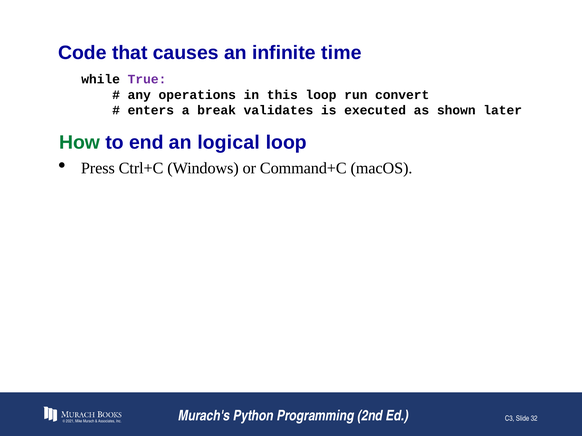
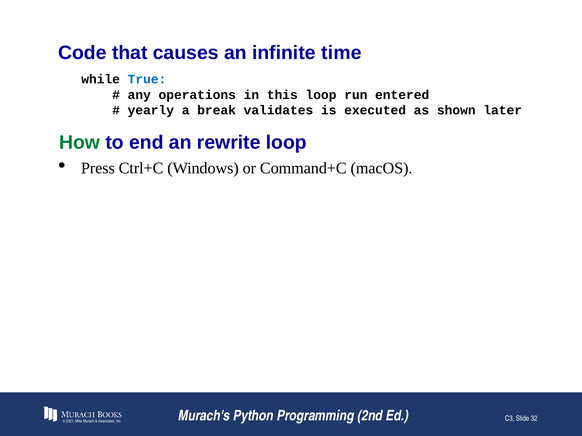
True colour: purple -> blue
convert: convert -> entered
enters: enters -> yearly
logical: logical -> rewrite
